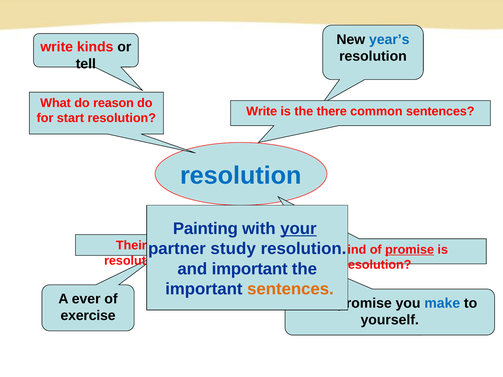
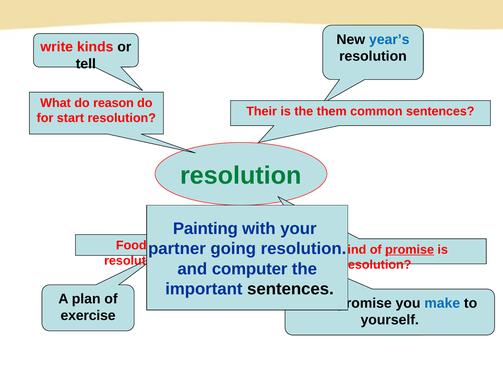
Write at (262, 111): Write -> Their
there: there -> them
resolution at (241, 176) colour: blue -> green
your underline: present -> none
Their: Their -> Food
study: study -> going
and important: important -> computer
sentences at (290, 289) colour: orange -> black
ever: ever -> plan
